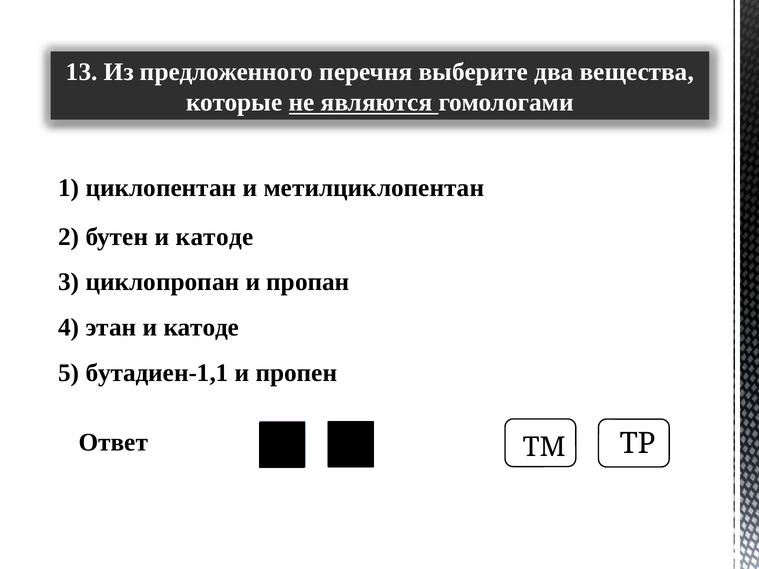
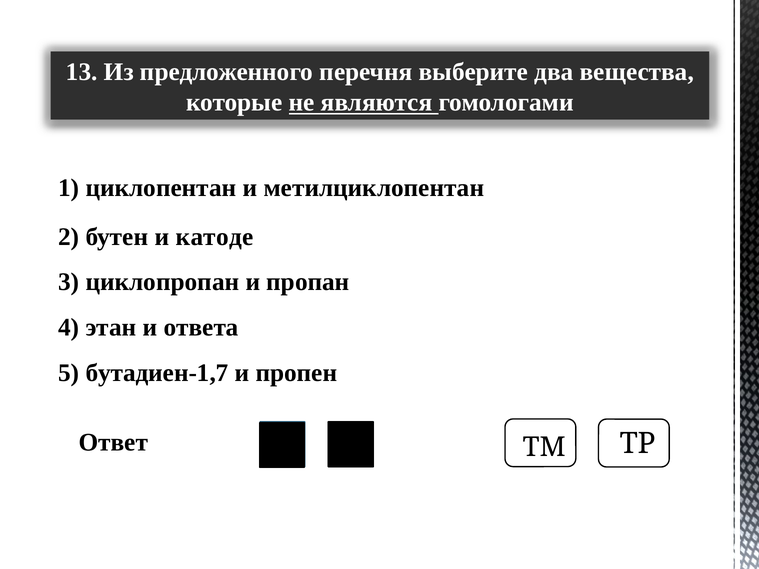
этан и катоде: катоде -> ответа
бутадиен-1,1: бутадиен-1,1 -> бутадиен-1,7
